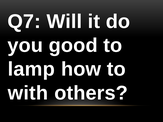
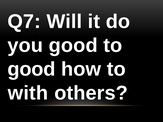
lamp at (31, 69): lamp -> good
